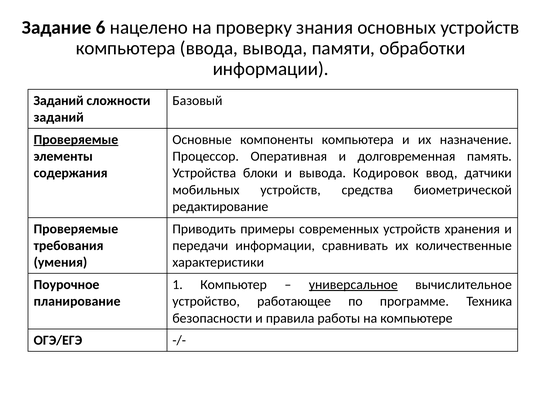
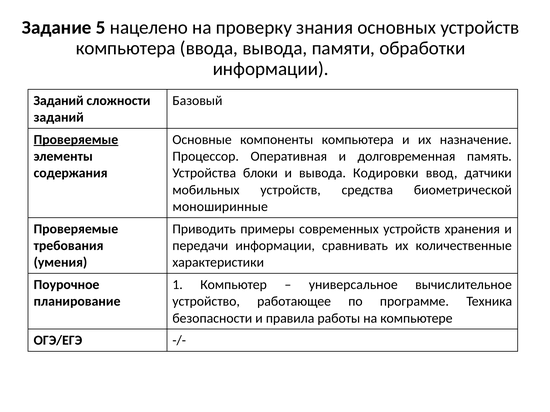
6: 6 -> 5
Кодировок: Кодировок -> Кодировки
редактирование: редактирование -> моноширинные
универсальное underline: present -> none
